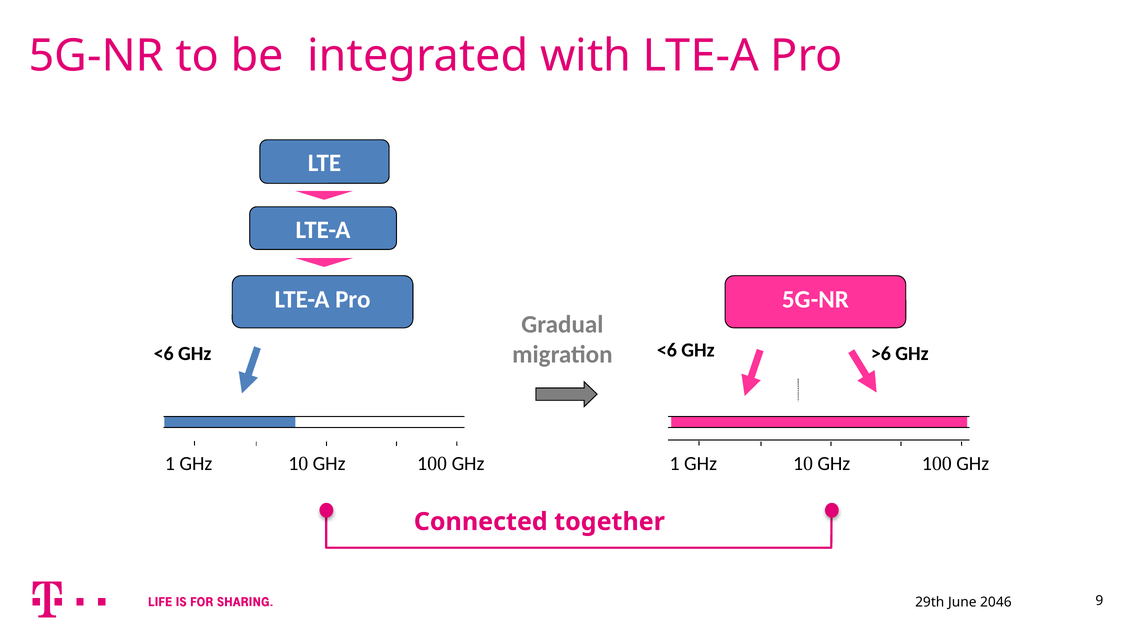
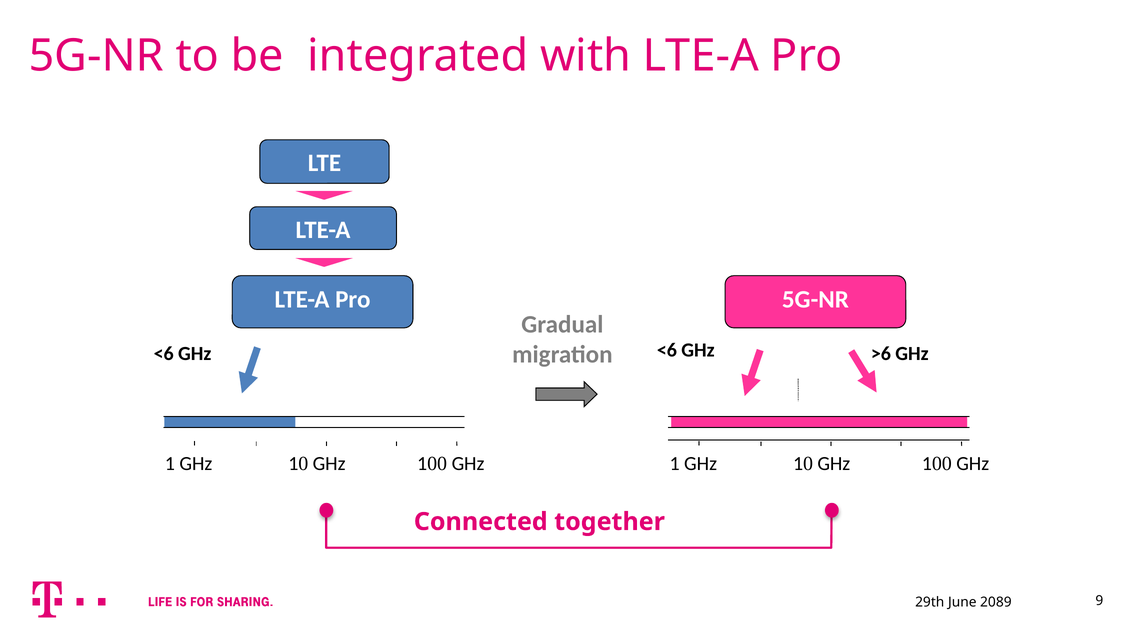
2046: 2046 -> 2089
